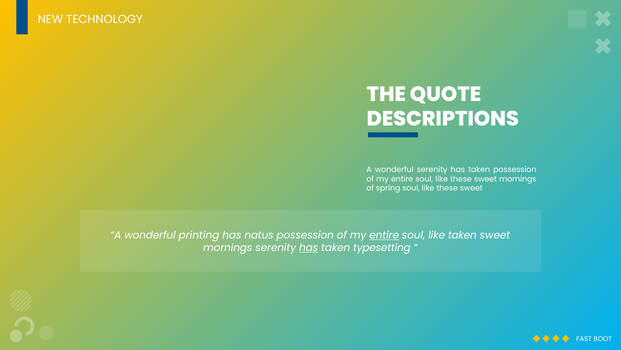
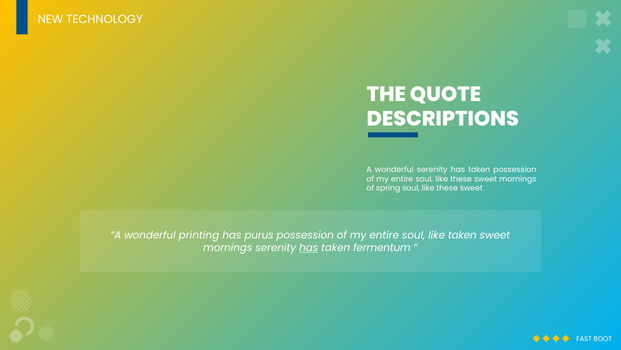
natus: natus -> purus
entire at (384, 235) underline: present -> none
typesetting: typesetting -> fermentum
